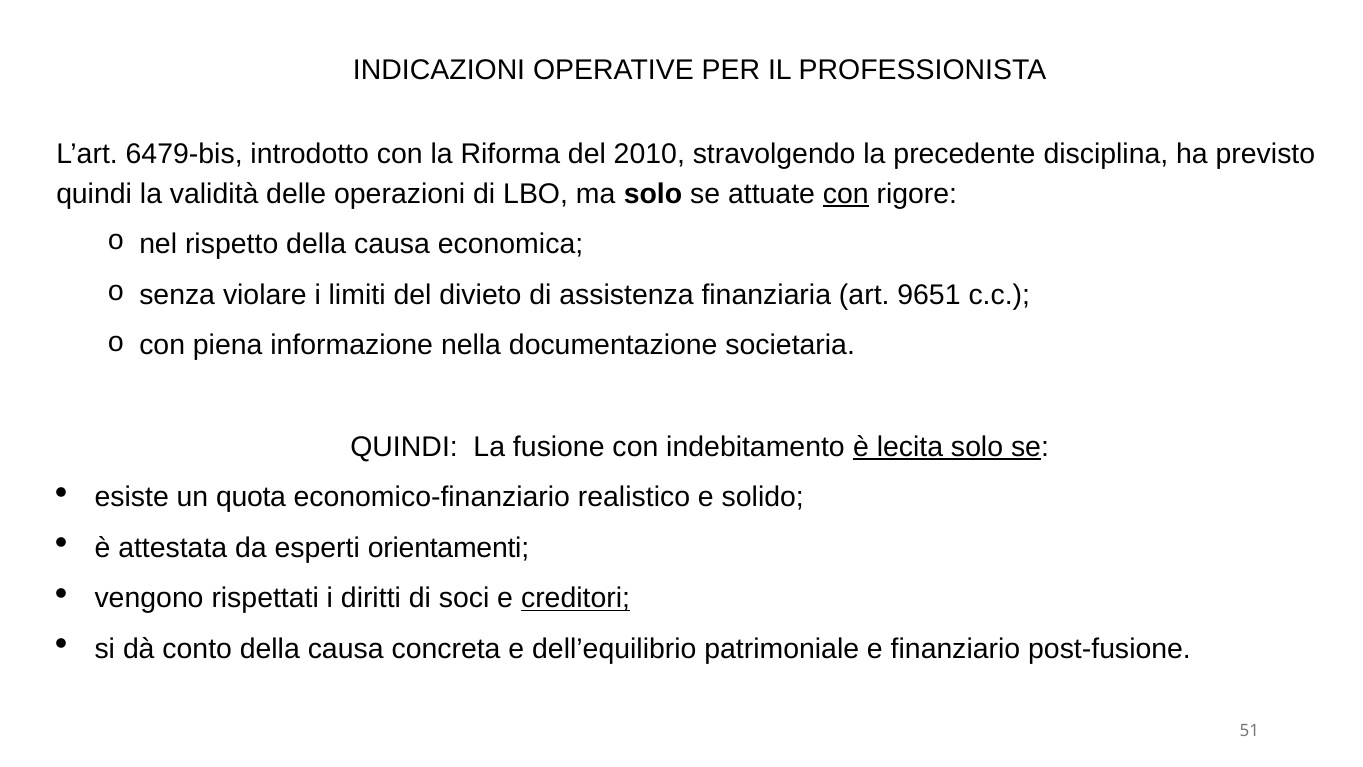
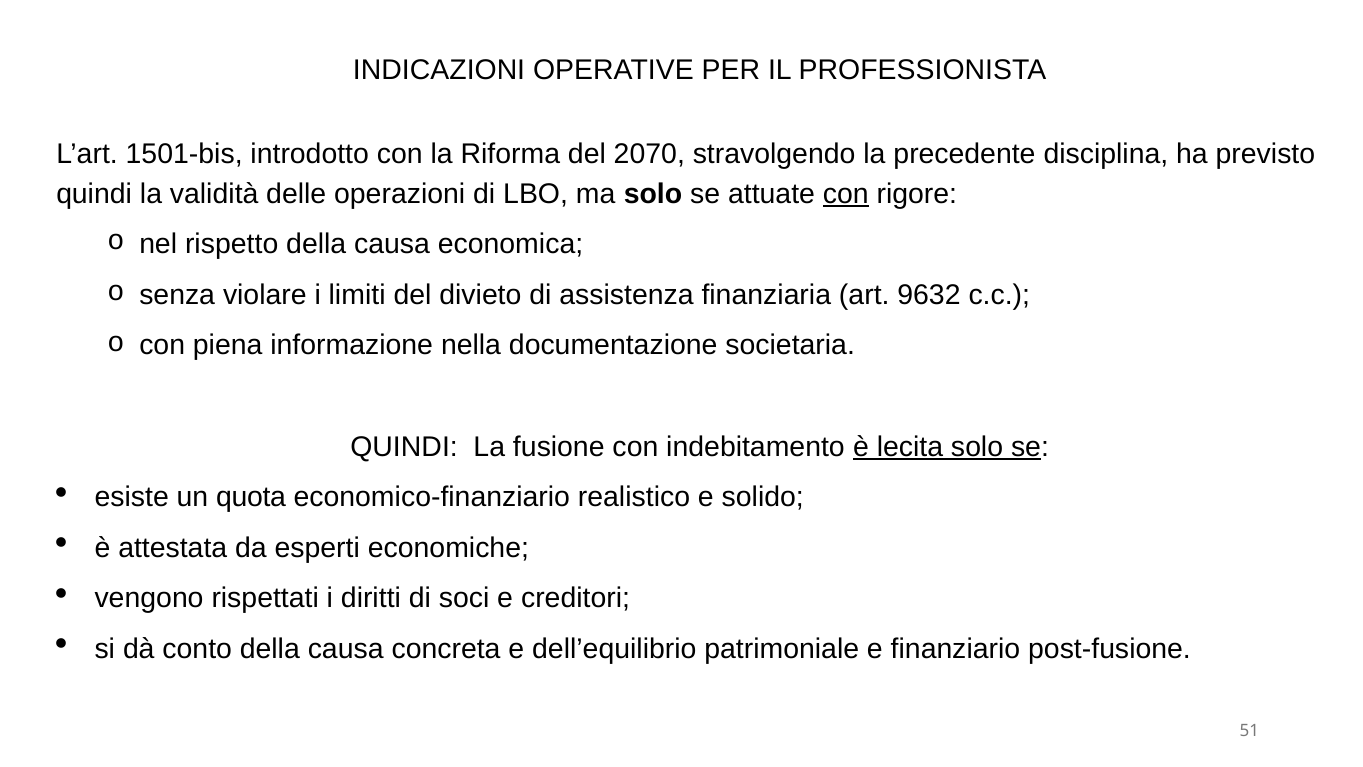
6479-bis: 6479-bis -> 1501-bis
2010: 2010 -> 2070
9651: 9651 -> 9632
orientamenti: orientamenti -> economiche
creditori underline: present -> none
